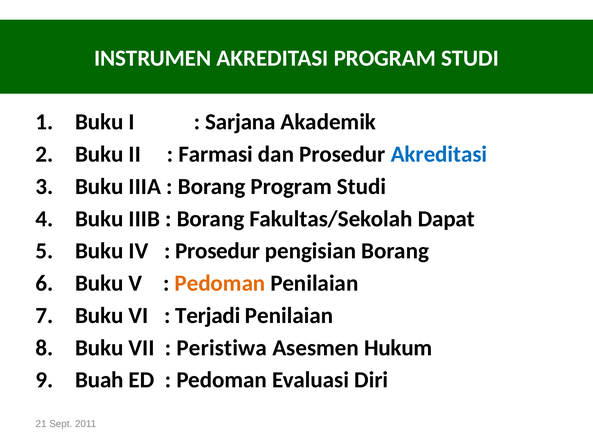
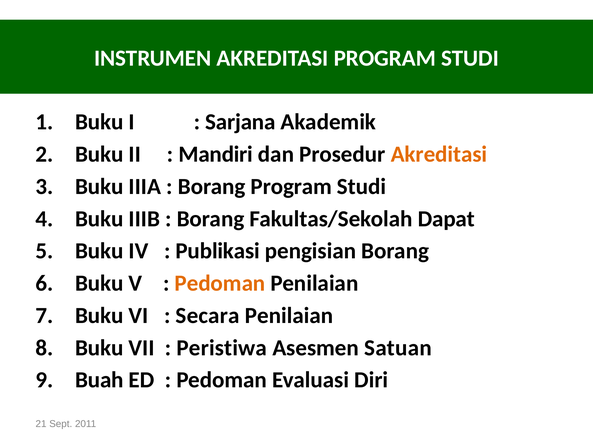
Farmasi: Farmasi -> Mandiri
Akreditasi at (439, 155) colour: blue -> orange
Prosedur at (218, 251): Prosedur -> Publikasi
Terjadi: Terjadi -> Secara
Hukum: Hukum -> Satuan
